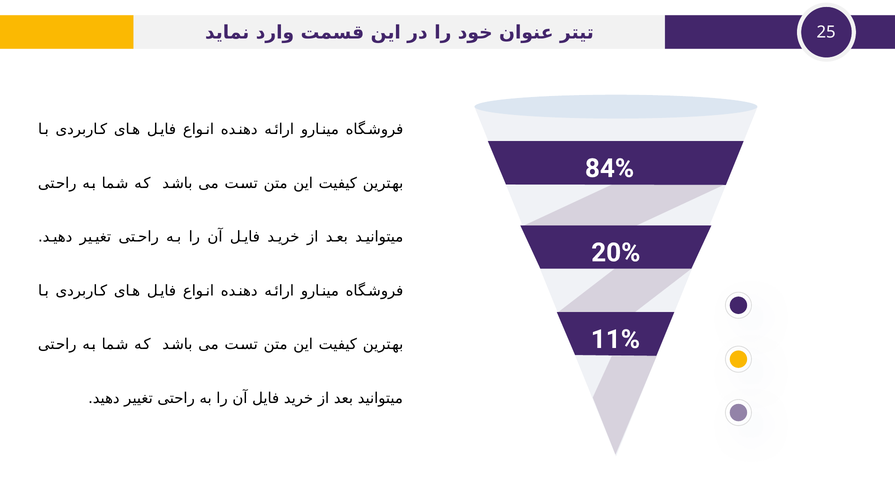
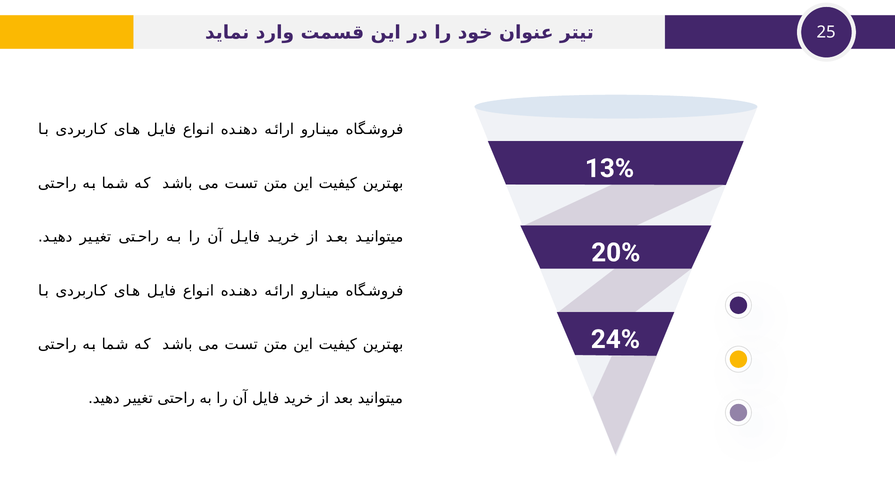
84%: 84% -> 13%
11%: 11% -> 24%
